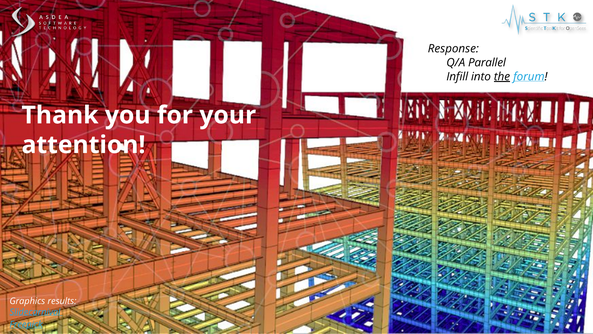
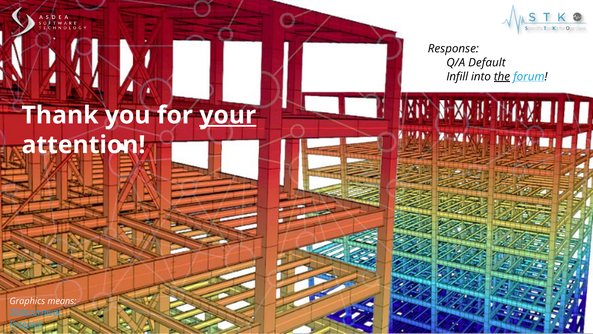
Parallel: Parallel -> Default
your underline: none -> present
results: results -> means
